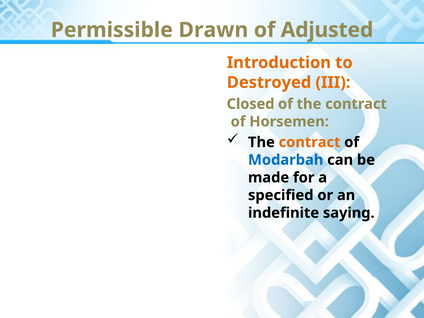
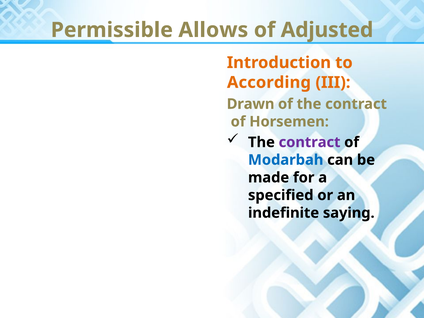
Drawn: Drawn -> Allows
Destroyed: Destroyed -> According
Closed: Closed -> Drawn
contract at (310, 142) colour: orange -> purple
